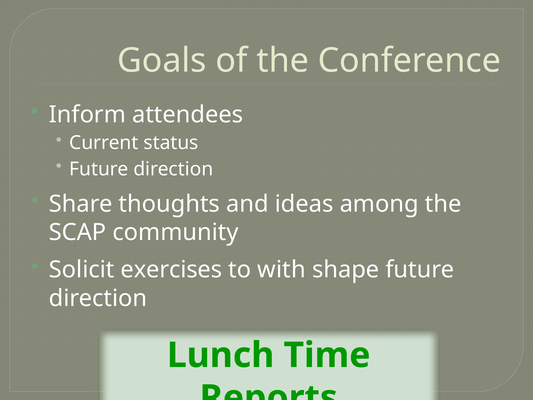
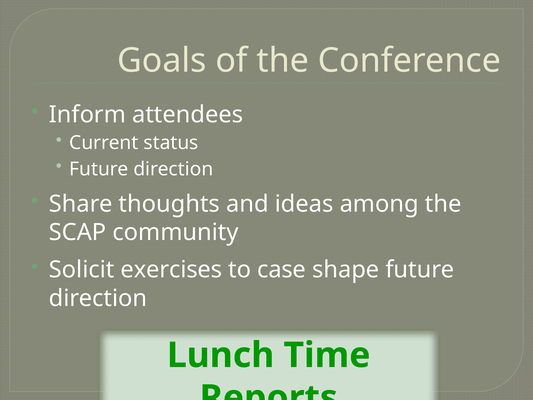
with: with -> case
